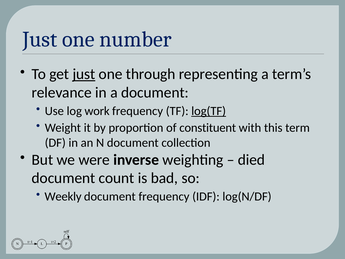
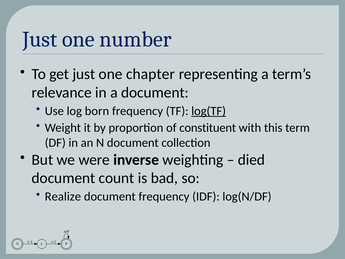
just at (84, 74) underline: present -> none
through: through -> chapter
work: work -> born
Weekly: Weekly -> Realize
